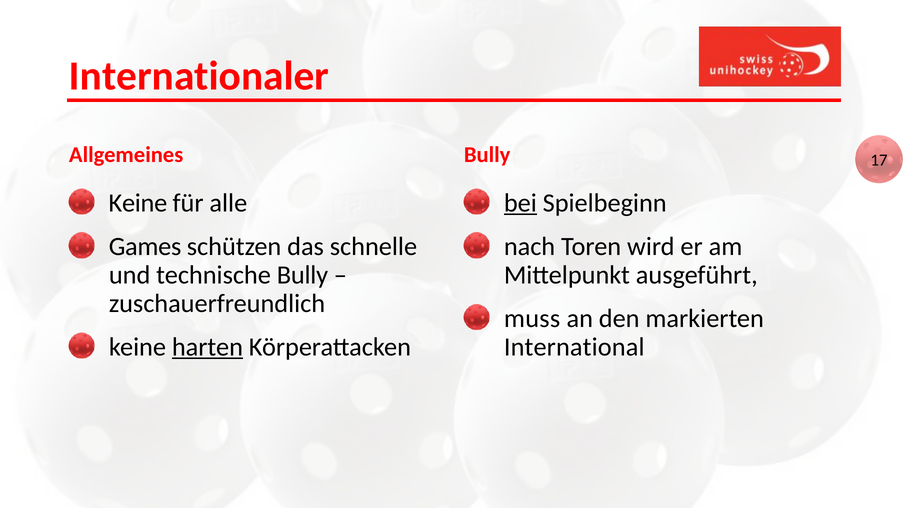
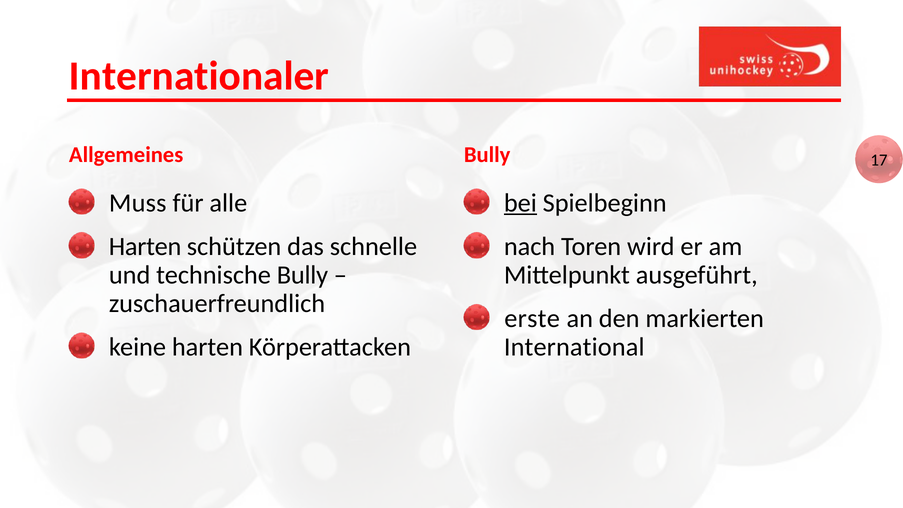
Keine at (138, 203): Keine -> Muss
Games at (145, 247): Games -> Harten
muss: muss -> erste
harten at (207, 347) underline: present -> none
